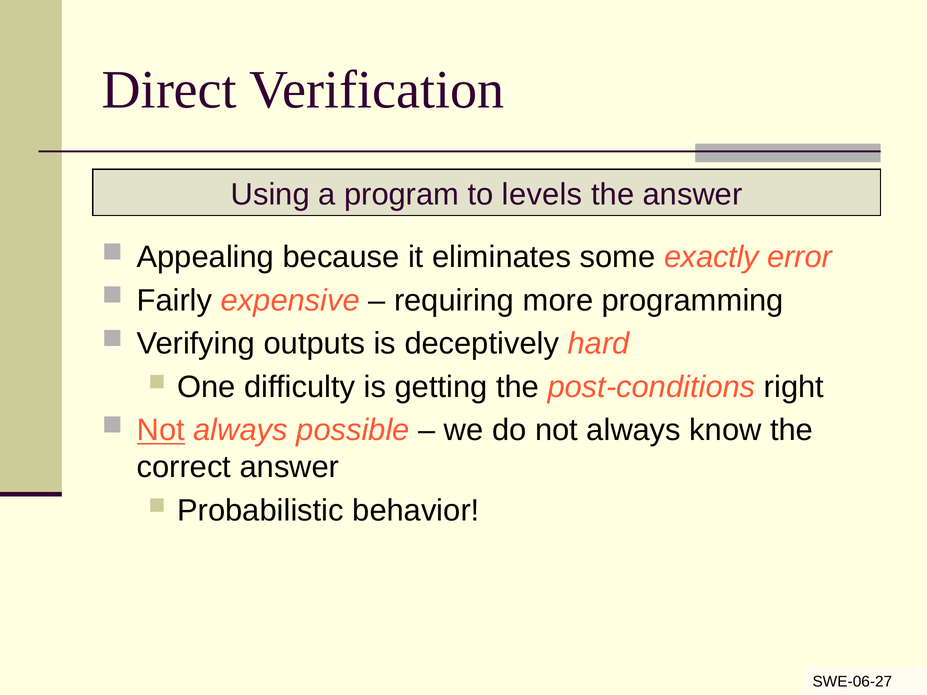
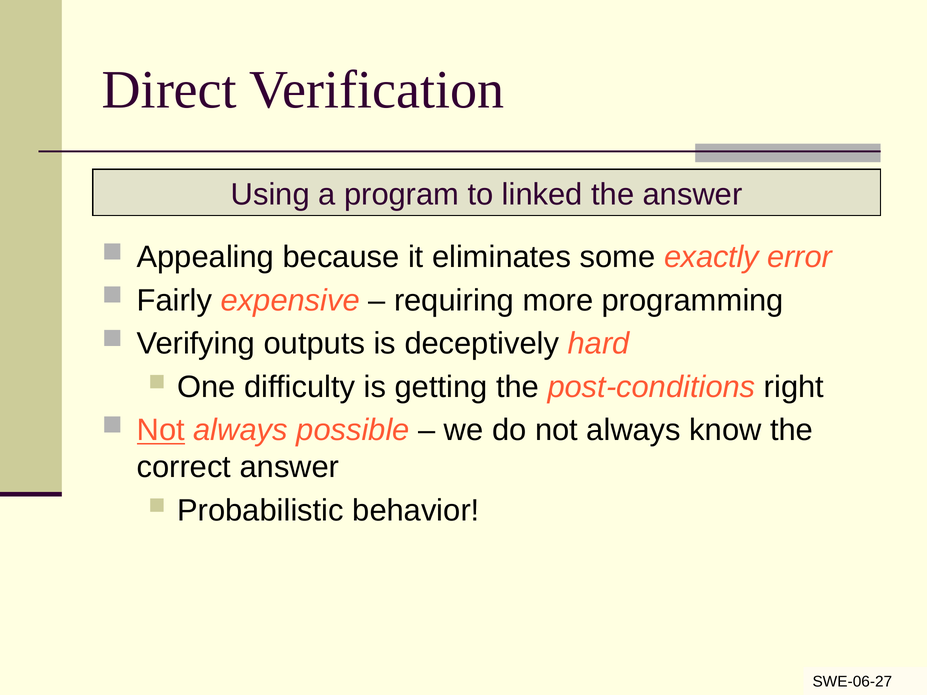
levels: levels -> linked
